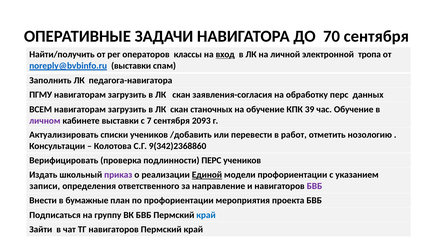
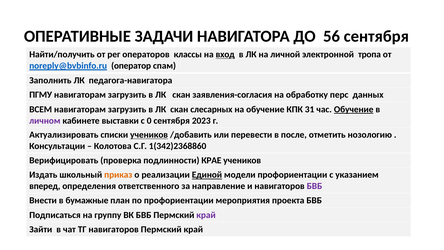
70: 70 -> 56
noreply@bvbinfo.ru выставки: выставки -> оператор
станочных: станочных -> слесарных
39: 39 -> 31
Обучение at (354, 109) underline: none -> present
7: 7 -> 0
2093: 2093 -> 2023
учеников at (149, 135) underline: none -> present
работ: работ -> после
9(342)2368860: 9(342)2368860 -> 1(342)2368860
подлинности ПЕРС: ПЕРС -> КРАЕ
приказ colour: purple -> orange
записи: записи -> вперед
край at (206, 215) colour: blue -> purple
